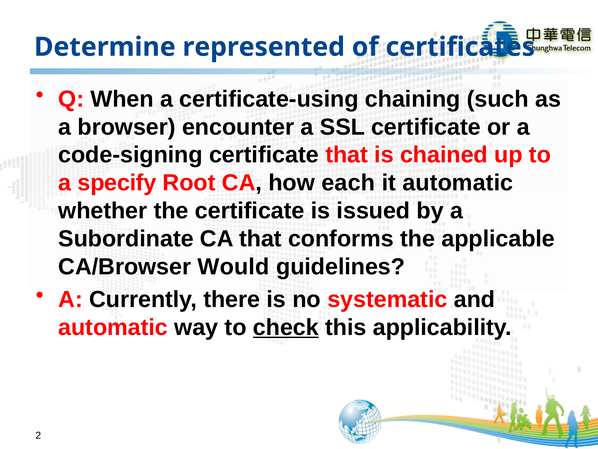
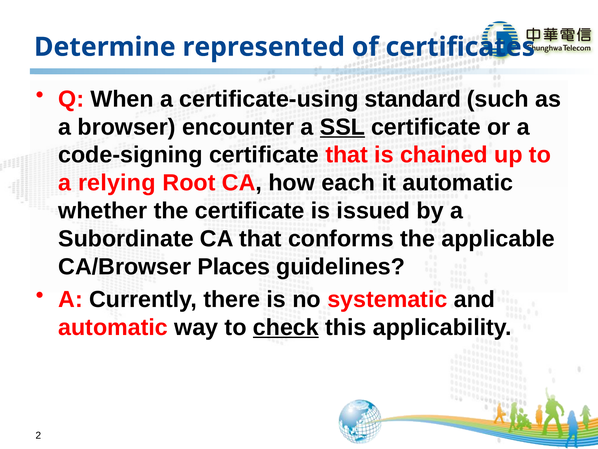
chaining: chaining -> standard
SSL underline: none -> present
specify: specify -> relying
Would: Would -> Places
